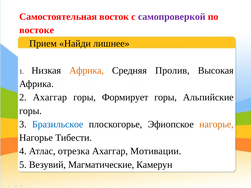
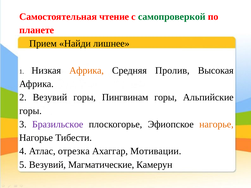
восток: восток -> чтение
самопроверкой colour: purple -> green
востоке: востоке -> планете
2 Ахаггар: Ахаггар -> Везувий
Формирует: Формирует -> Пингвинам
Бразильское colour: blue -> purple
